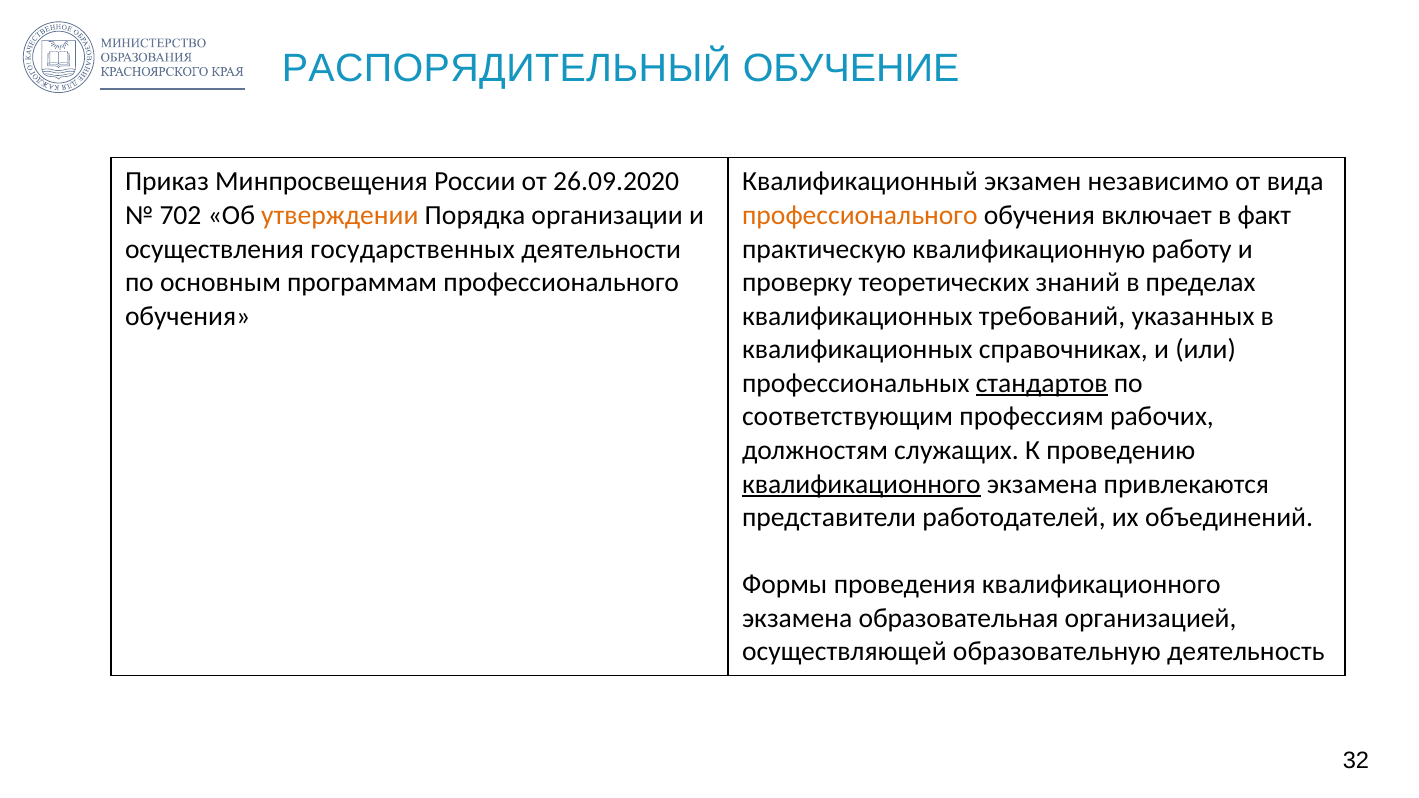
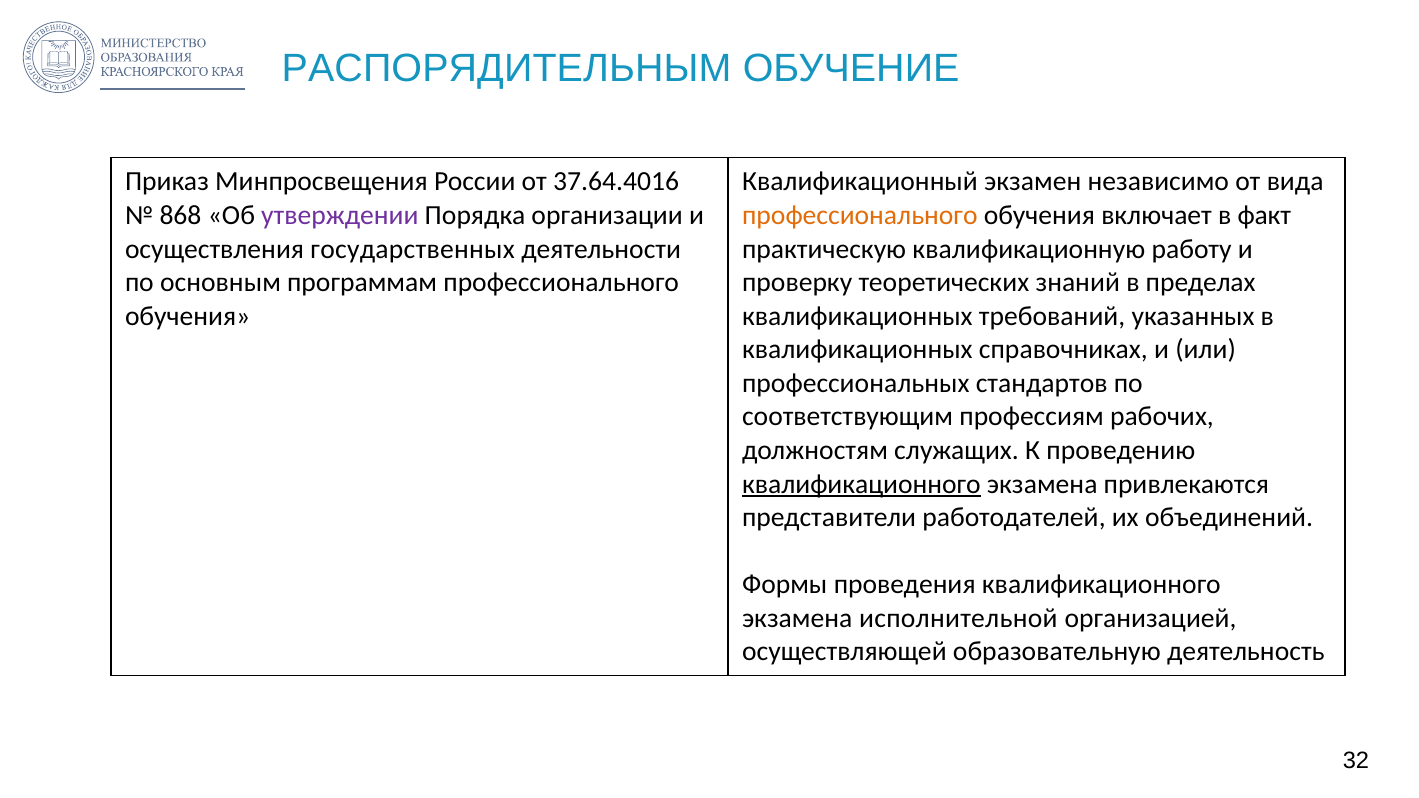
РАСПОРЯДИТЕЛЬНЫЙ: РАСПОРЯДИТЕЛЬНЫЙ -> РАСПОРЯДИТЕЛЬНЫМ
26.09.2020: 26.09.2020 -> 37.64.4016
702: 702 -> 868
утверждении colour: orange -> purple
стандартов underline: present -> none
образовательная: образовательная -> исполнительной
